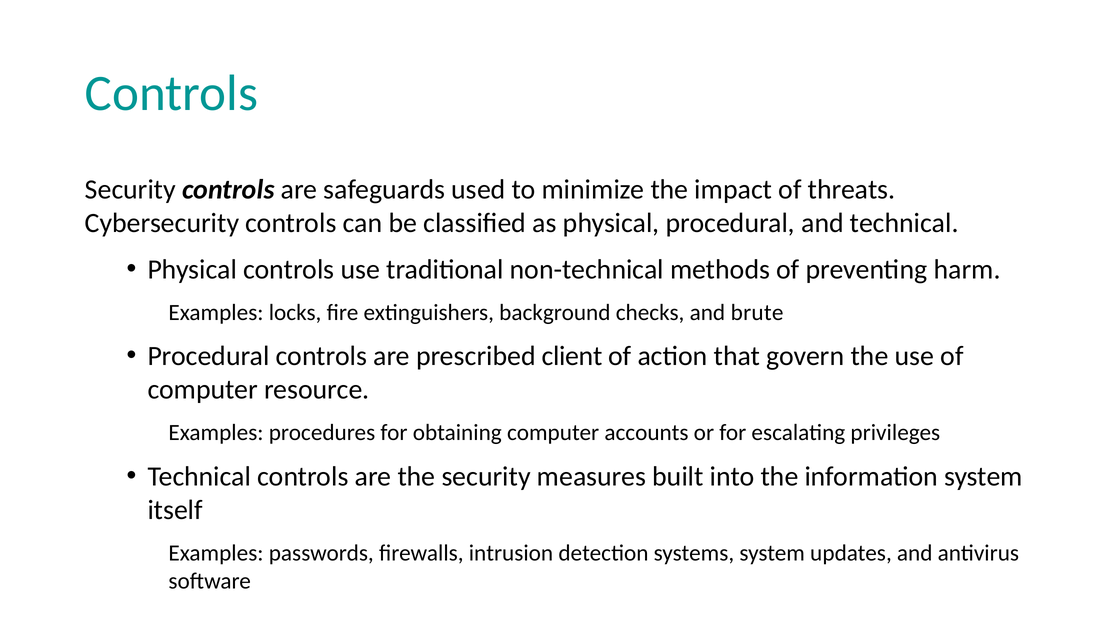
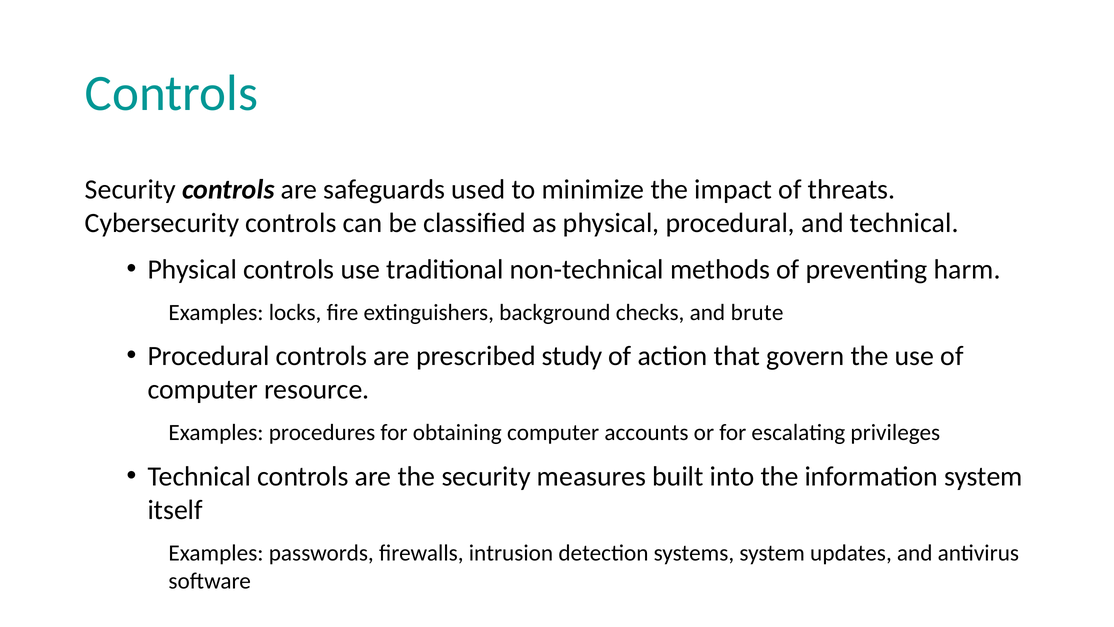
client: client -> study
